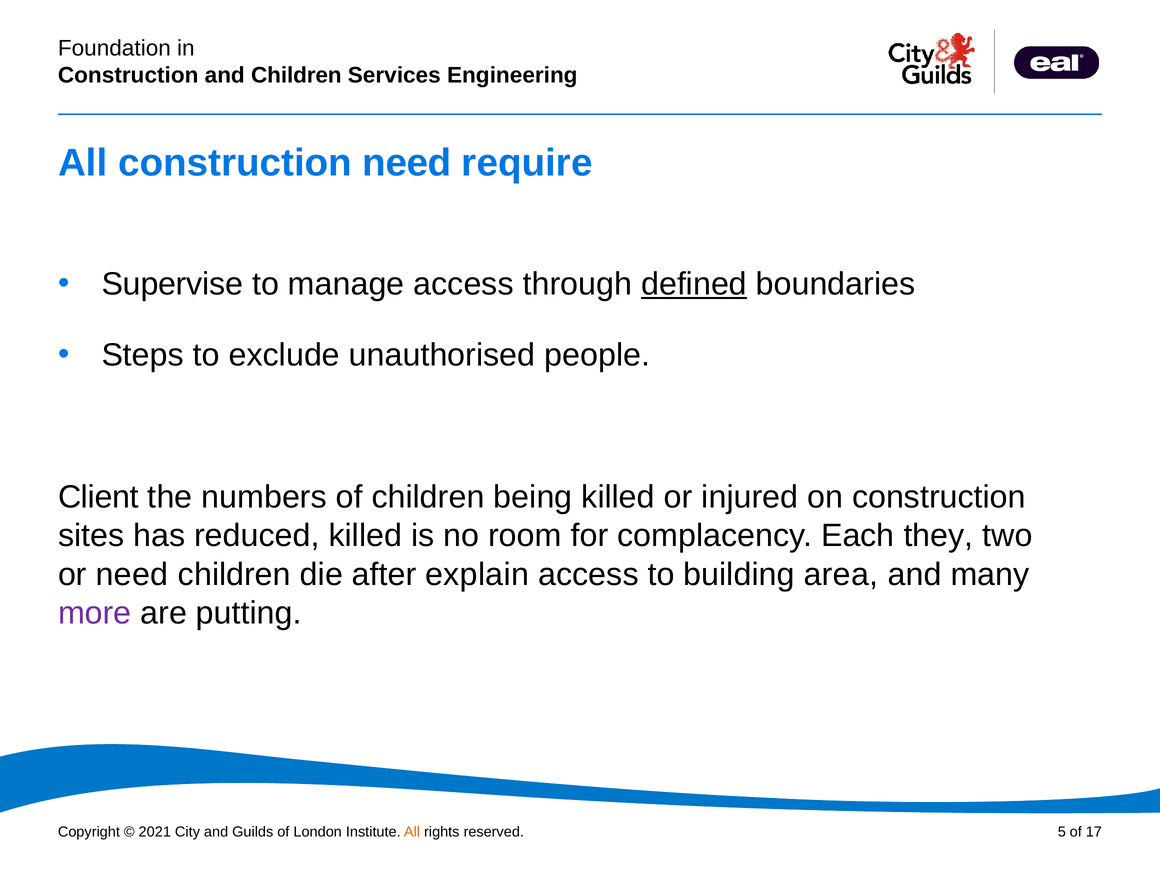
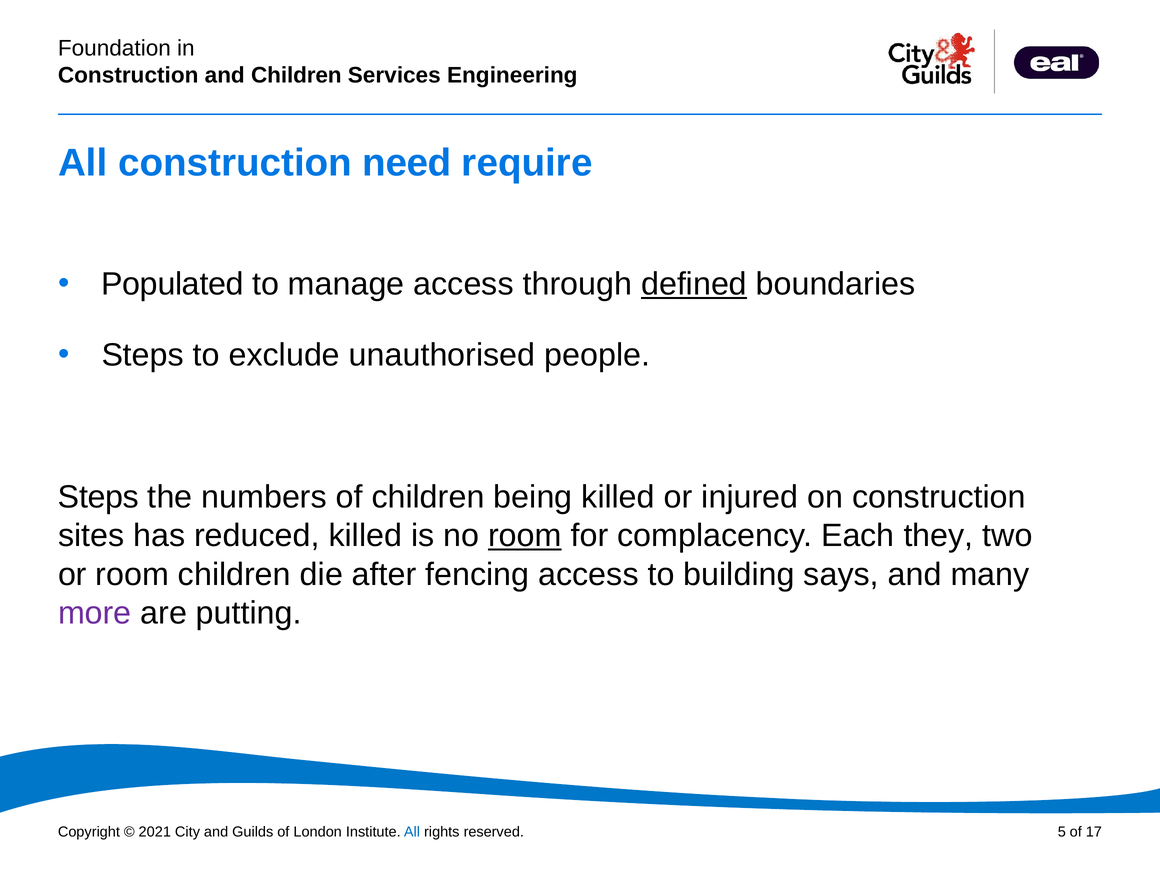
Supervise: Supervise -> Populated
Client at (98, 497): Client -> Steps
room at (525, 536) underline: none -> present
or need: need -> room
explain: explain -> fencing
area: area -> says
All at (412, 832) colour: orange -> blue
